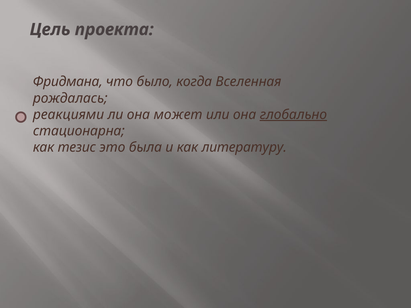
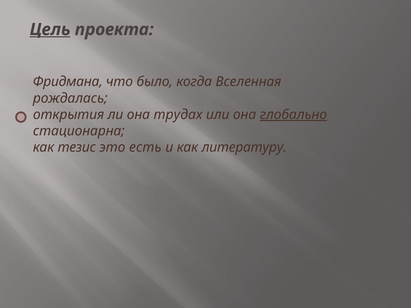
Цель underline: none -> present
реакциями: реакциями -> открытия
может: может -> трудах
была: была -> есть
